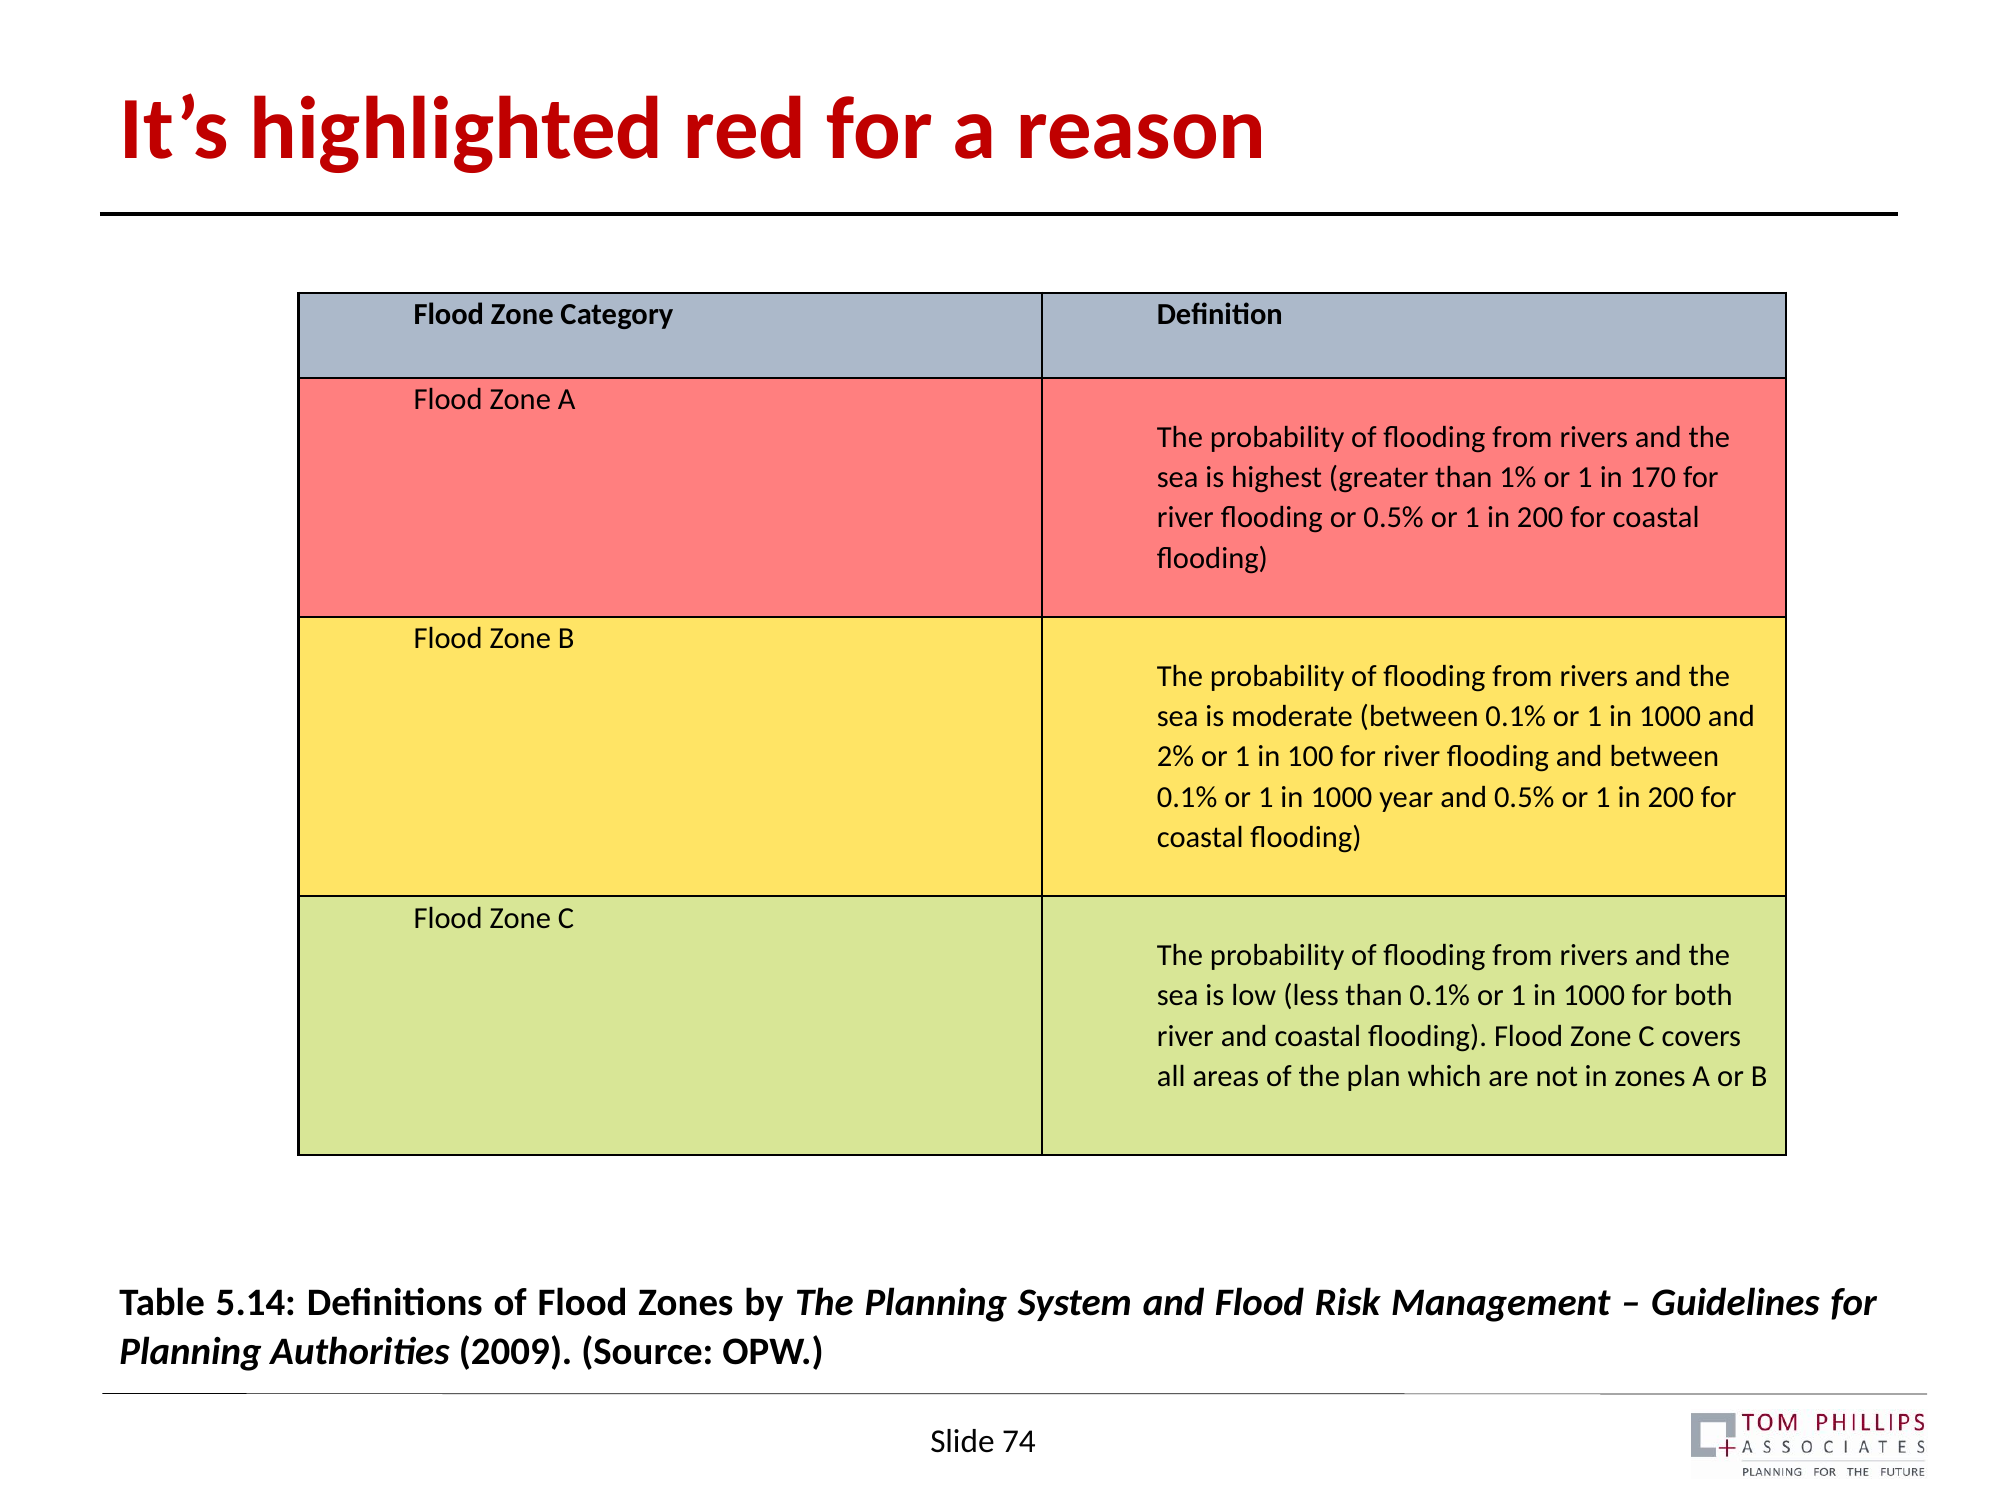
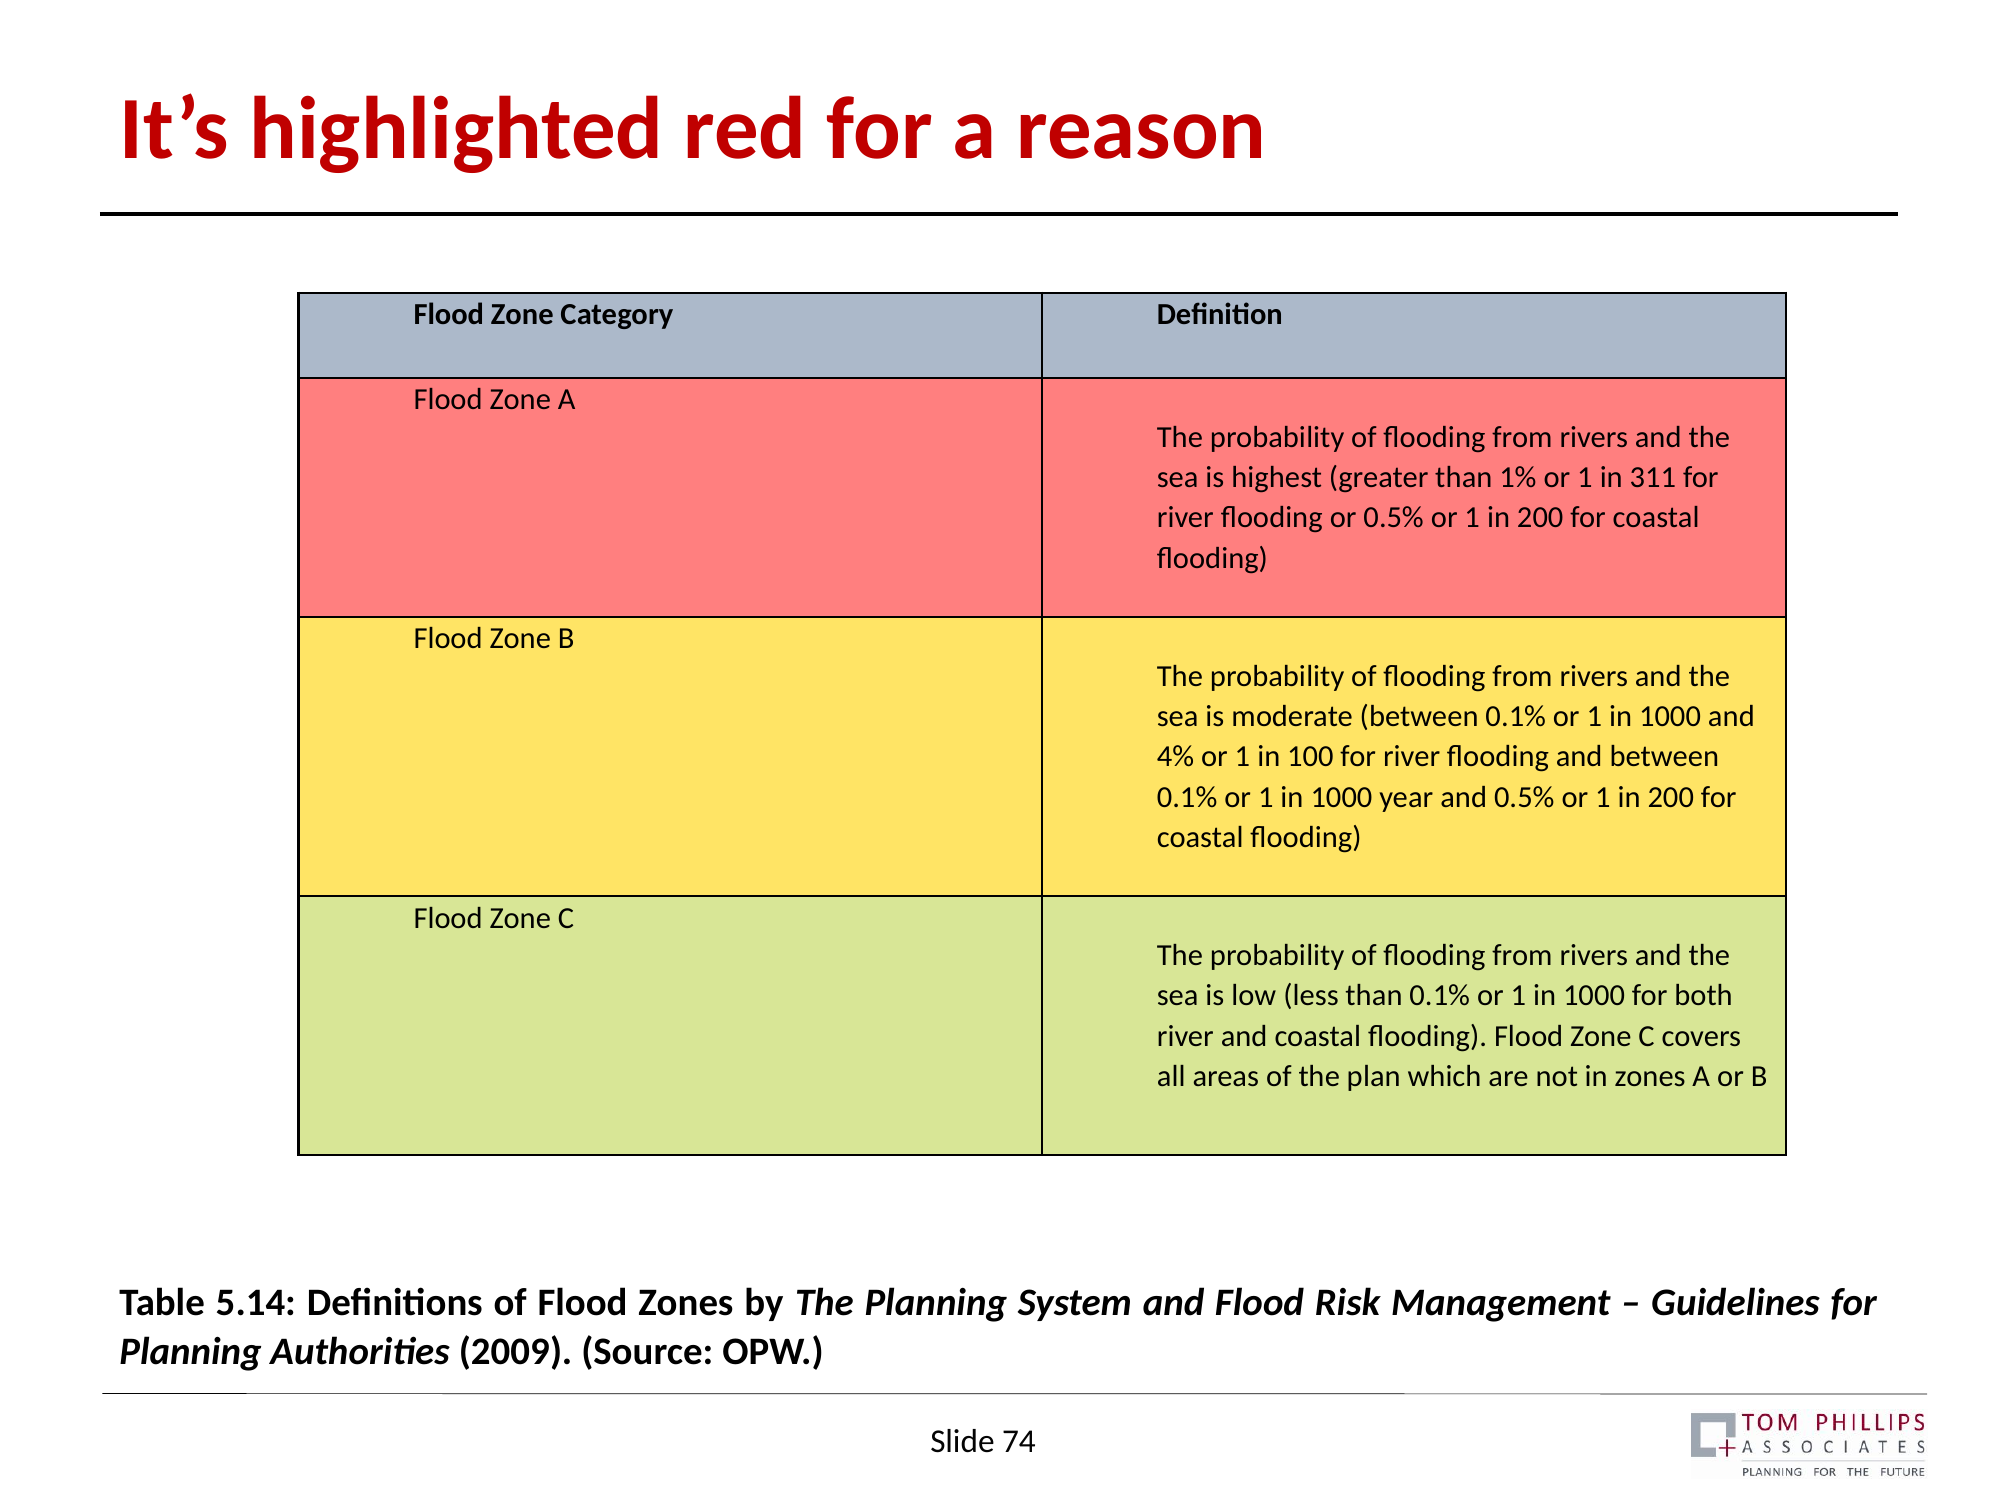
170: 170 -> 311
2%: 2% -> 4%
